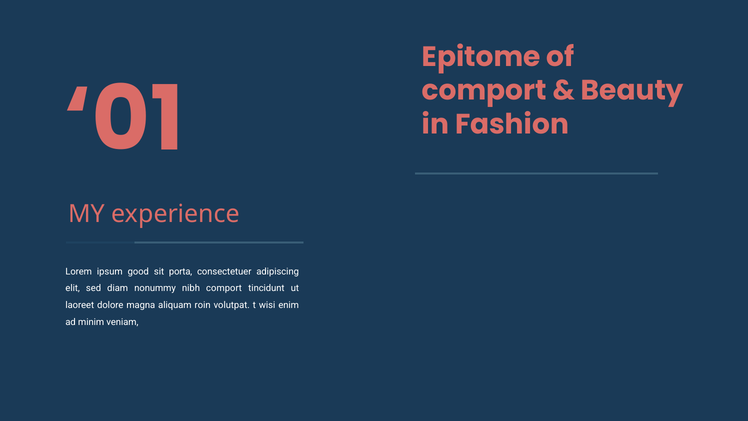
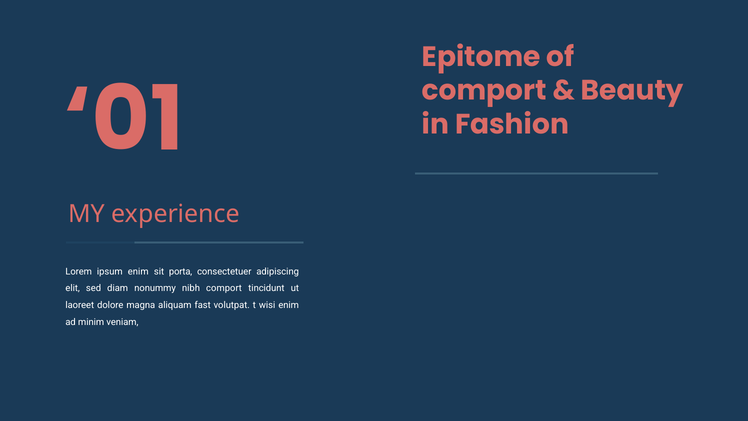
ipsum good: good -> enim
roin: roin -> fast
